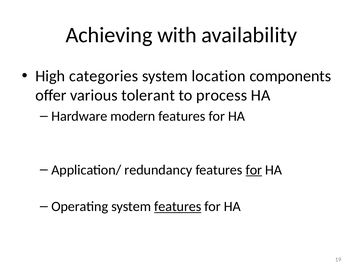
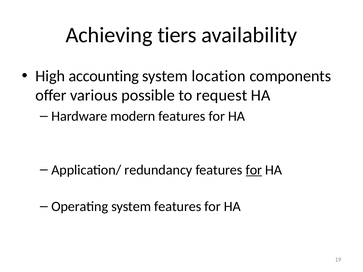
with: with -> tiers
categories: categories -> accounting
tolerant: tolerant -> possible
process: process -> request
features at (178, 207) underline: present -> none
